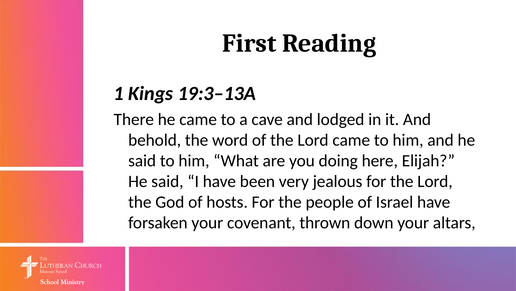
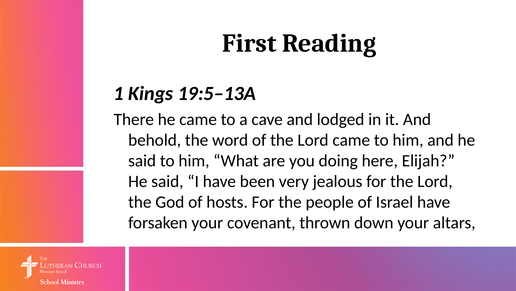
19:3–13A: 19:3–13A -> 19:5–13A
